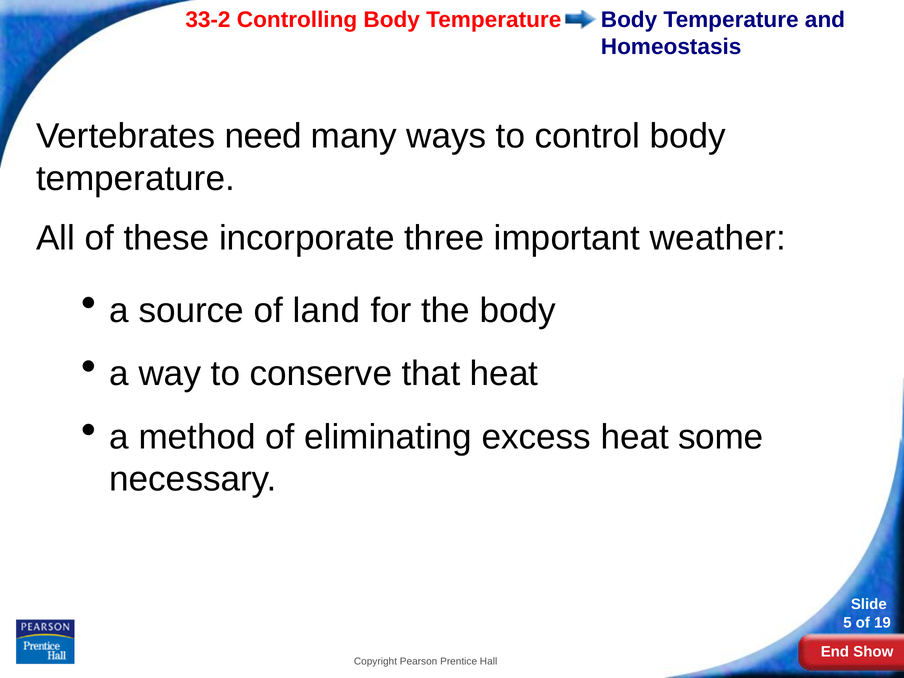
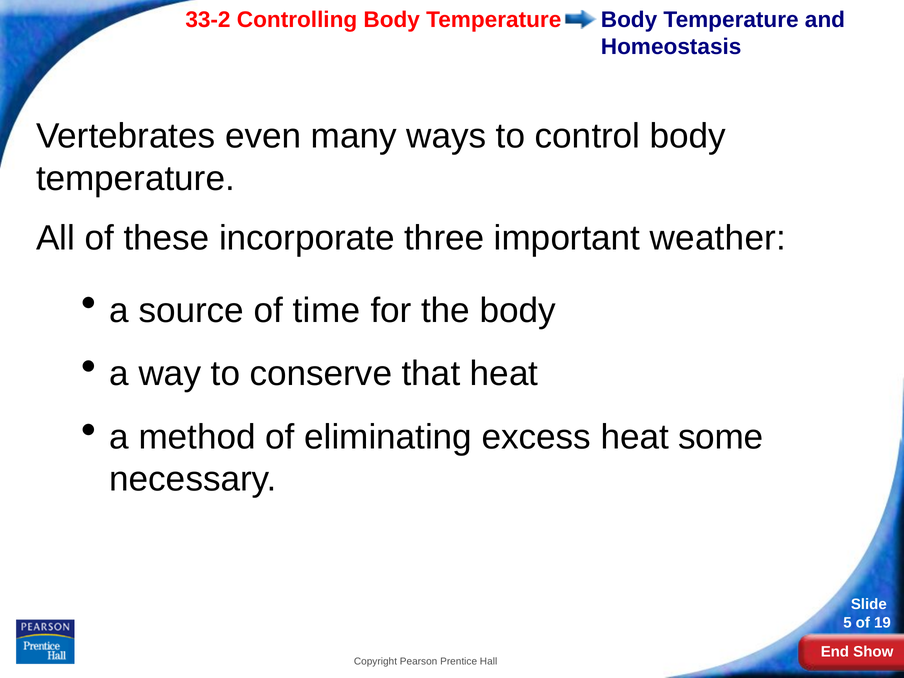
need: need -> even
land: land -> time
